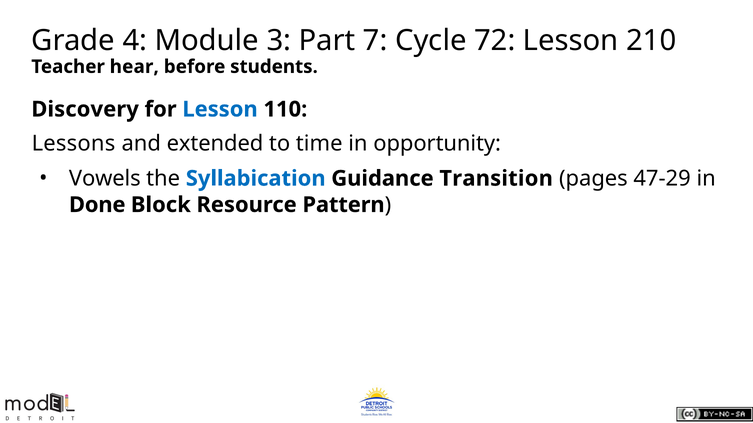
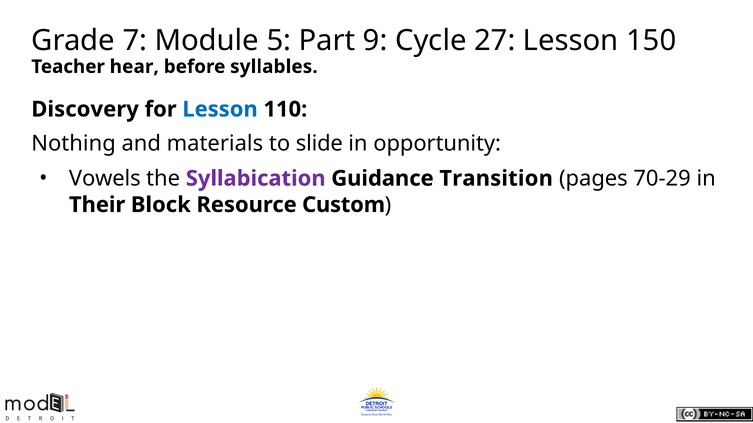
4: 4 -> 7
3: 3 -> 5
7: 7 -> 9
72: 72 -> 27
210: 210 -> 150
students: students -> syllables
Lessons: Lessons -> Nothing
extended: extended -> materials
time: time -> slide
Syllabication colour: blue -> purple
47-29: 47-29 -> 70-29
Done: Done -> Their
Pattern: Pattern -> Custom
